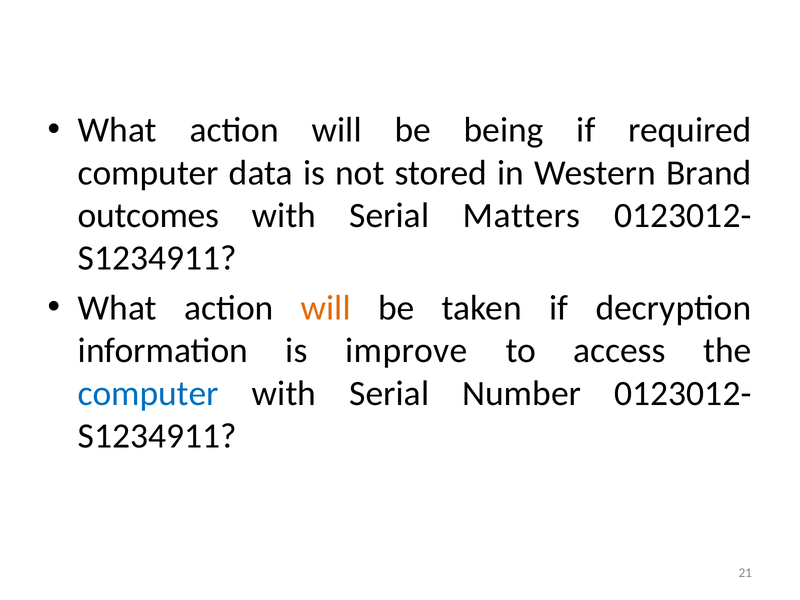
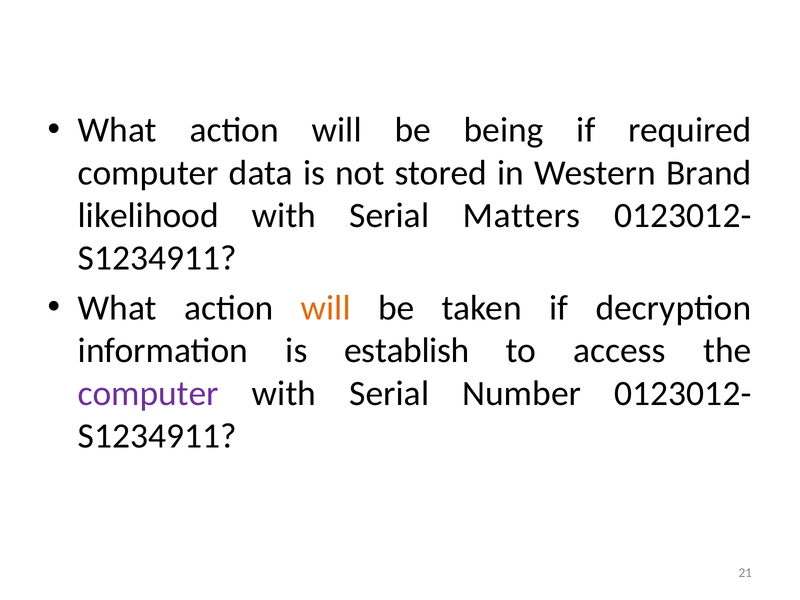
outcomes: outcomes -> likelihood
improve: improve -> establish
computer at (148, 393) colour: blue -> purple
